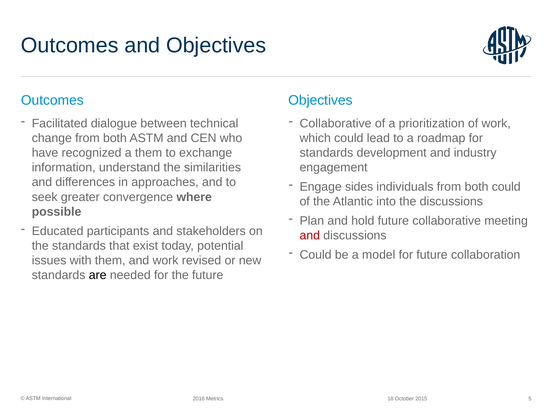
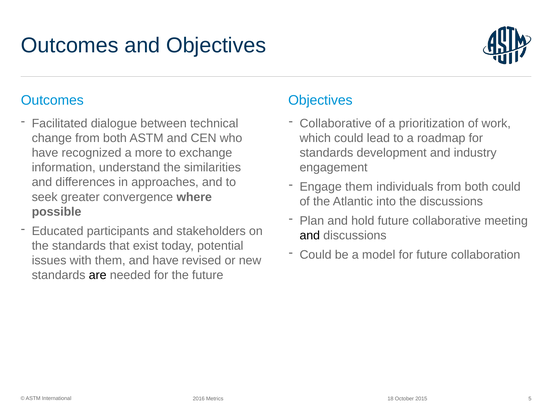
a them: them -> more
Engage sides: sides -> them
and at (310, 236) colour: red -> black
and work: work -> have
